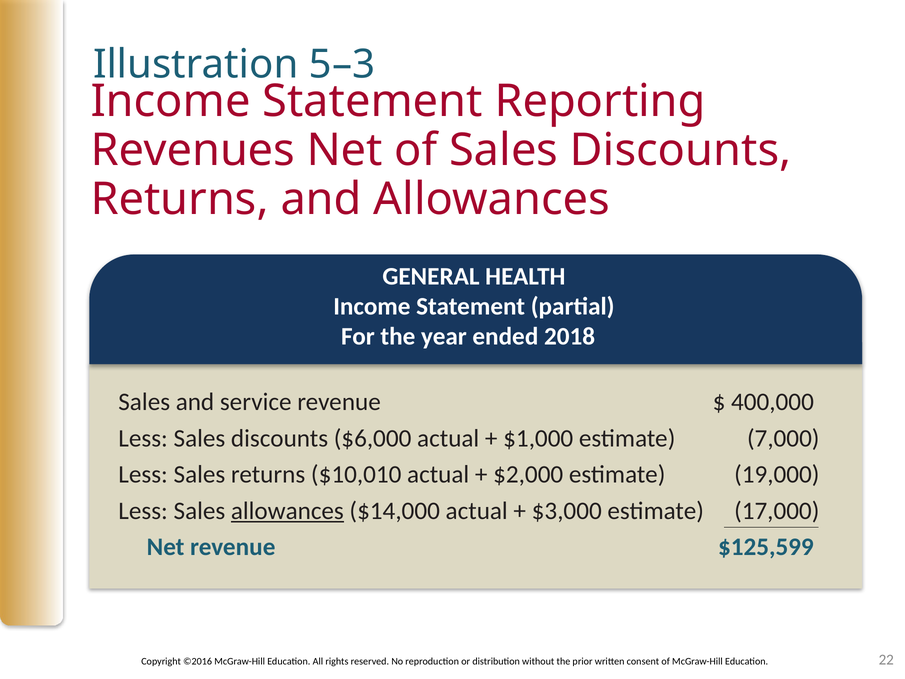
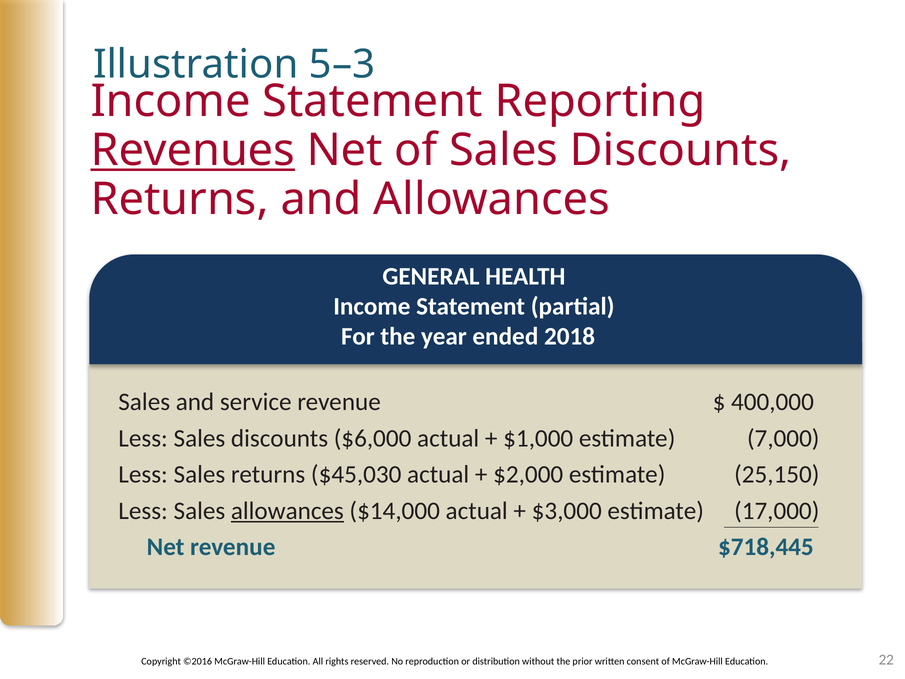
Revenues underline: none -> present
$10,010: $10,010 -> $45,030
19,000: 19,000 -> 25,150
$125,599: $125,599 -> $718,445
